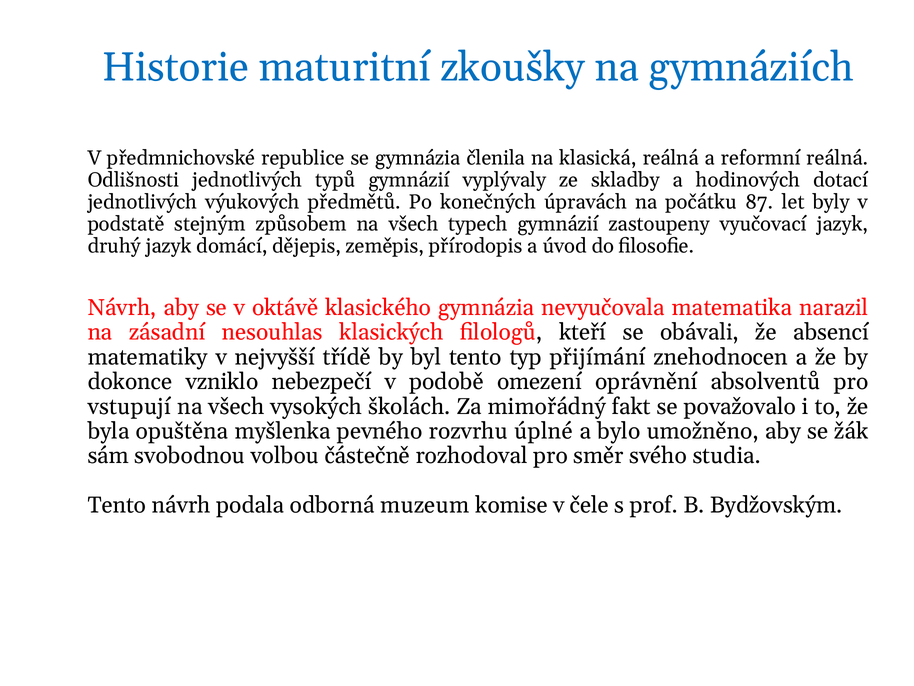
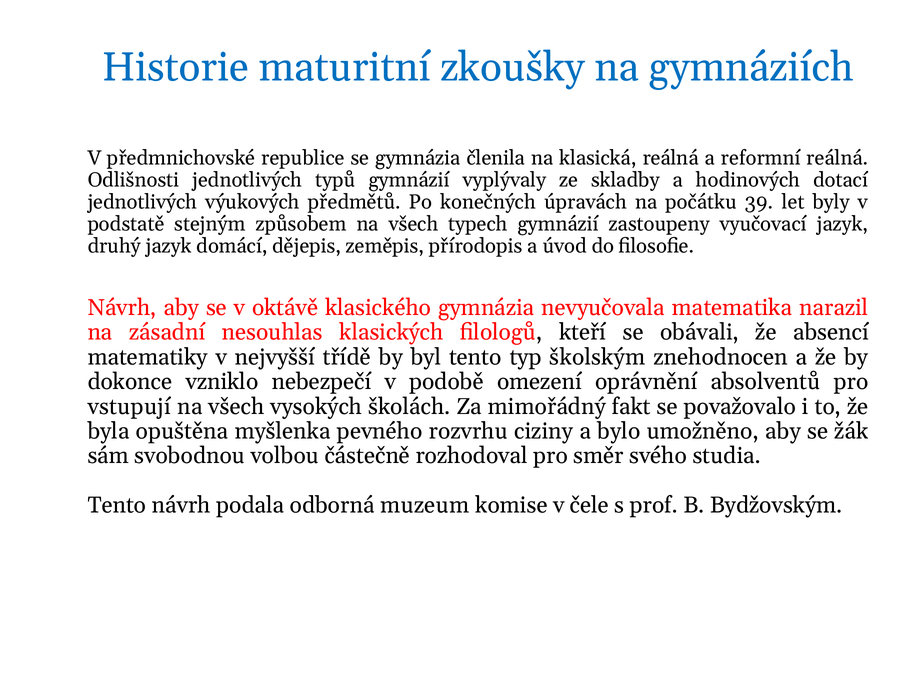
87: 87 -> 39
přijímání: přijímání -> školským
úplné: úplné -> ciziny
